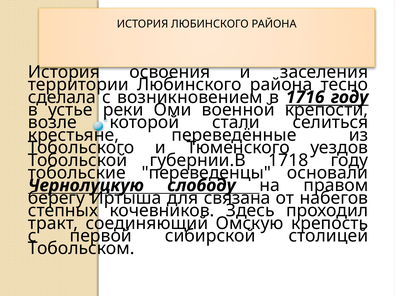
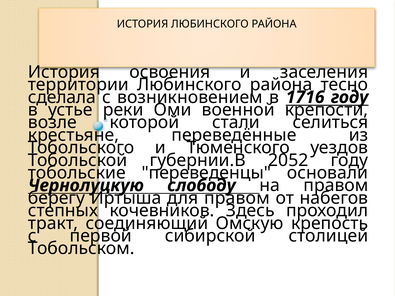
1718: 1718 -> 2052
связана at (237, 198): связана -> правом
